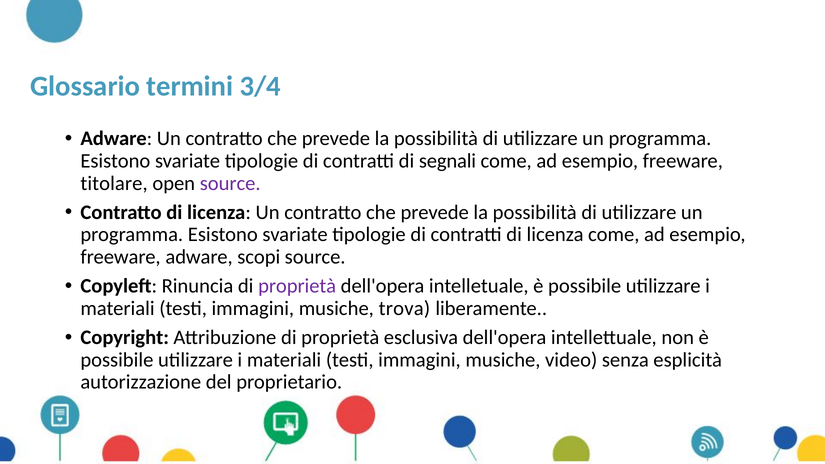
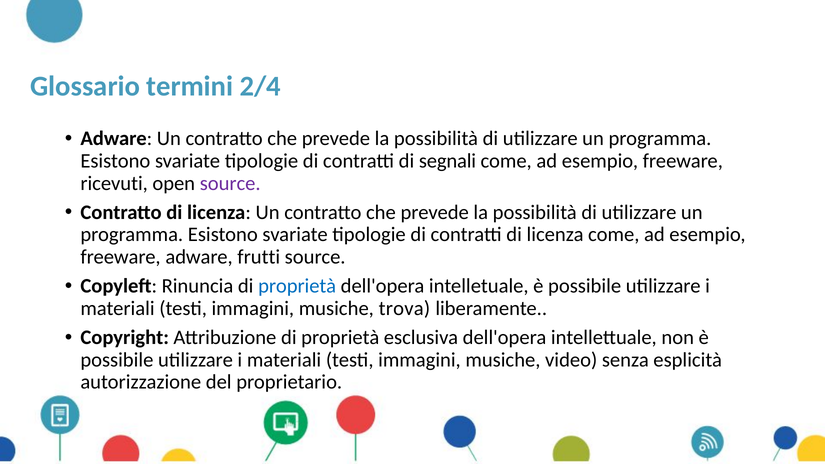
3/4: 3/4 -> 2/4
titolare: titolare -> ricevuti
scopi: scopi -> frutti
proprietà at (297, 286) colour: purple -> blue
